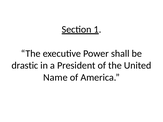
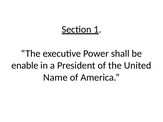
drastic: drastic -> enable
